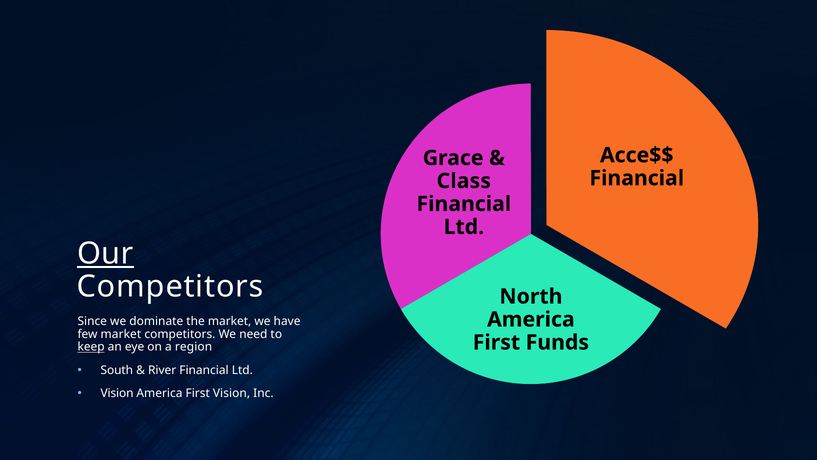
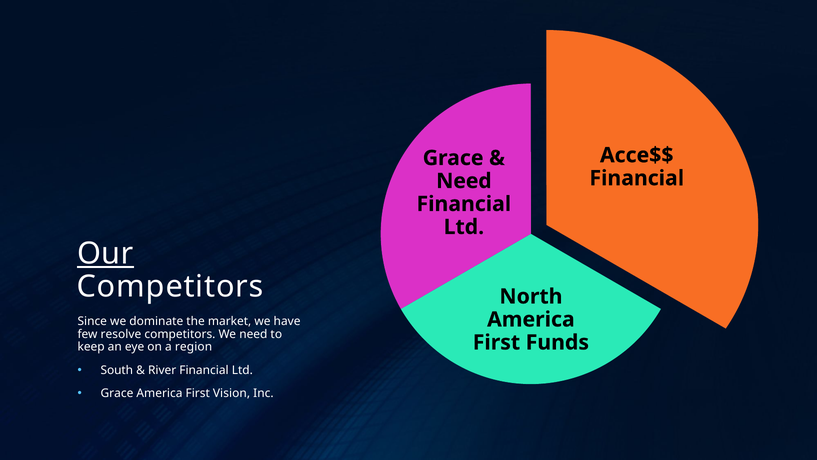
Class at (464, 181): Class -> Need
few market: market -> resolve
keep underline: present -> none
Vision at (117, 393): Vision -> Grace
